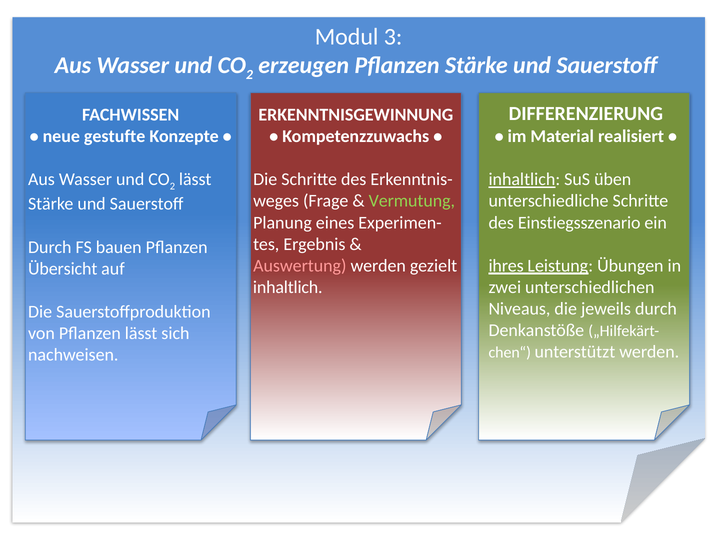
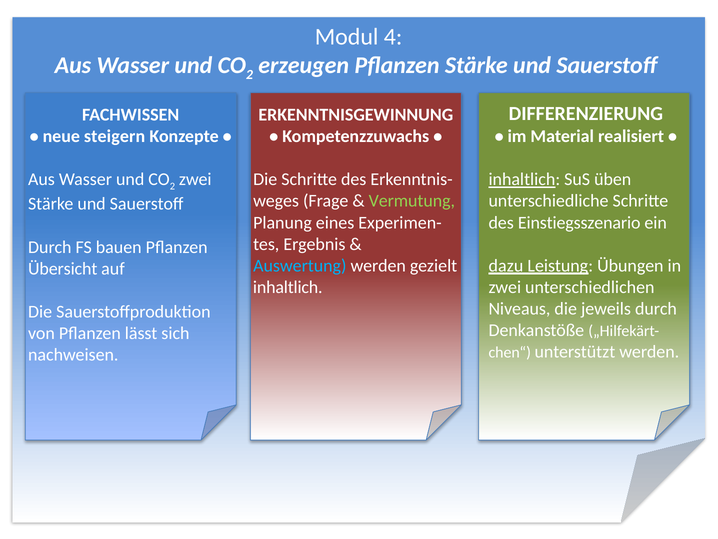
3: 3 -> 4
gestufte: gestufte -> steigern
2 lässt: lässt -> zwei
Auswertung colour: pink -> light blue
ihres: ihres -> dazu
